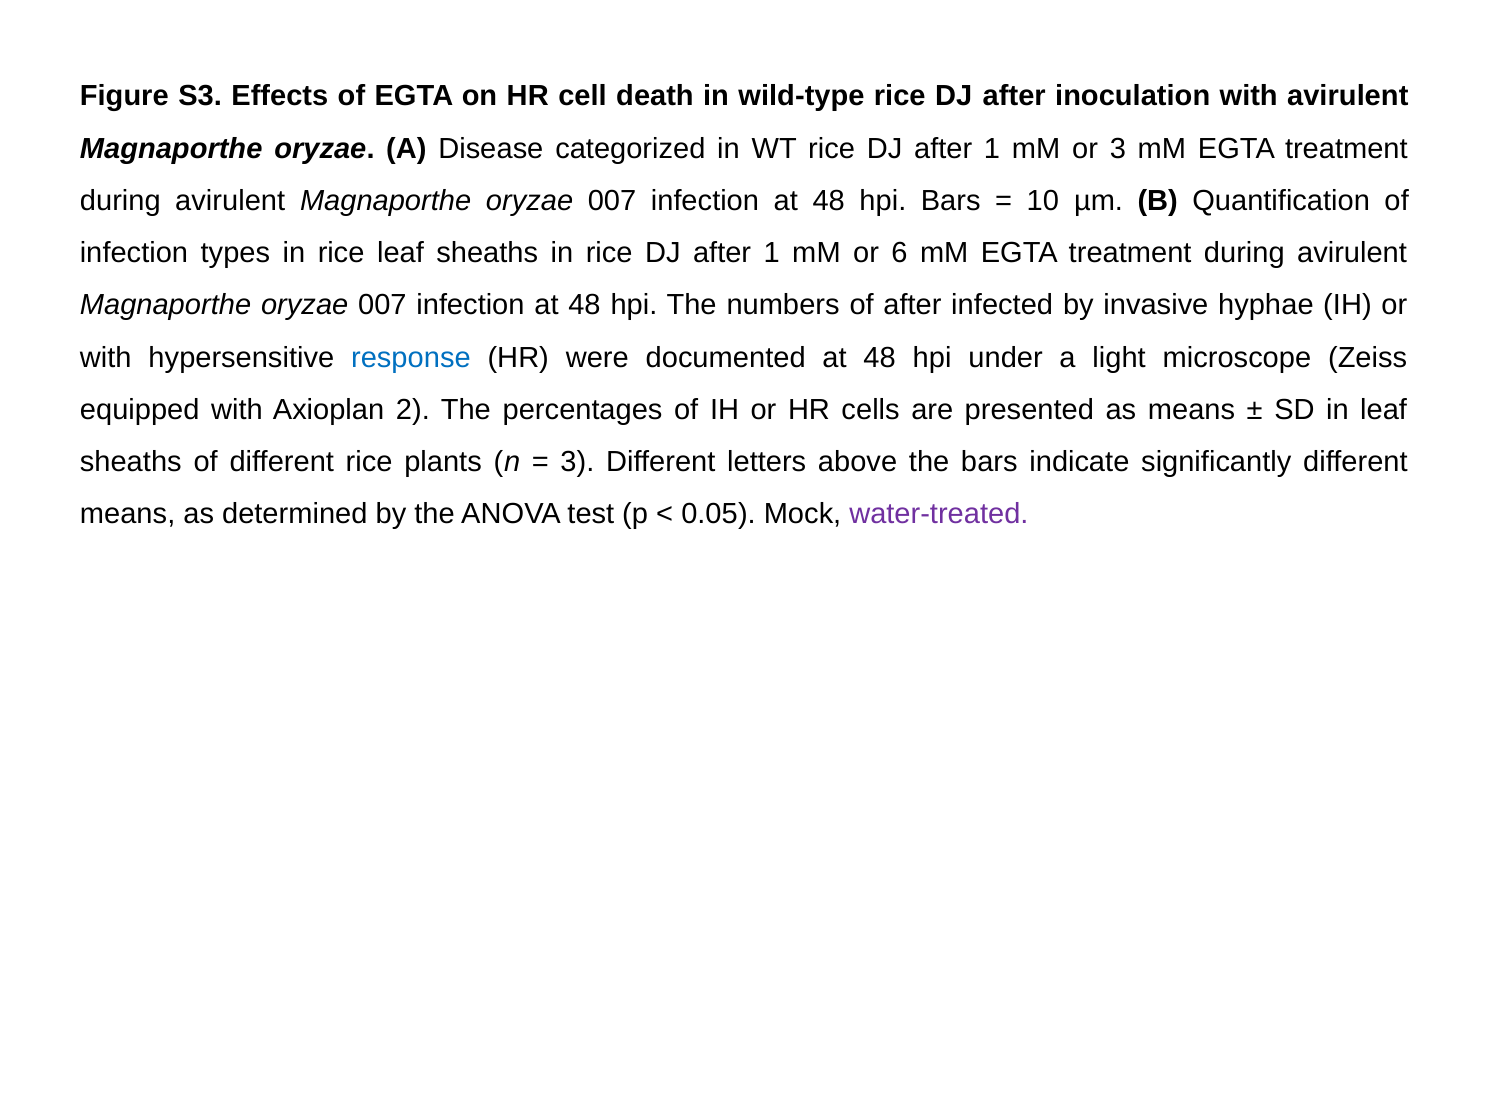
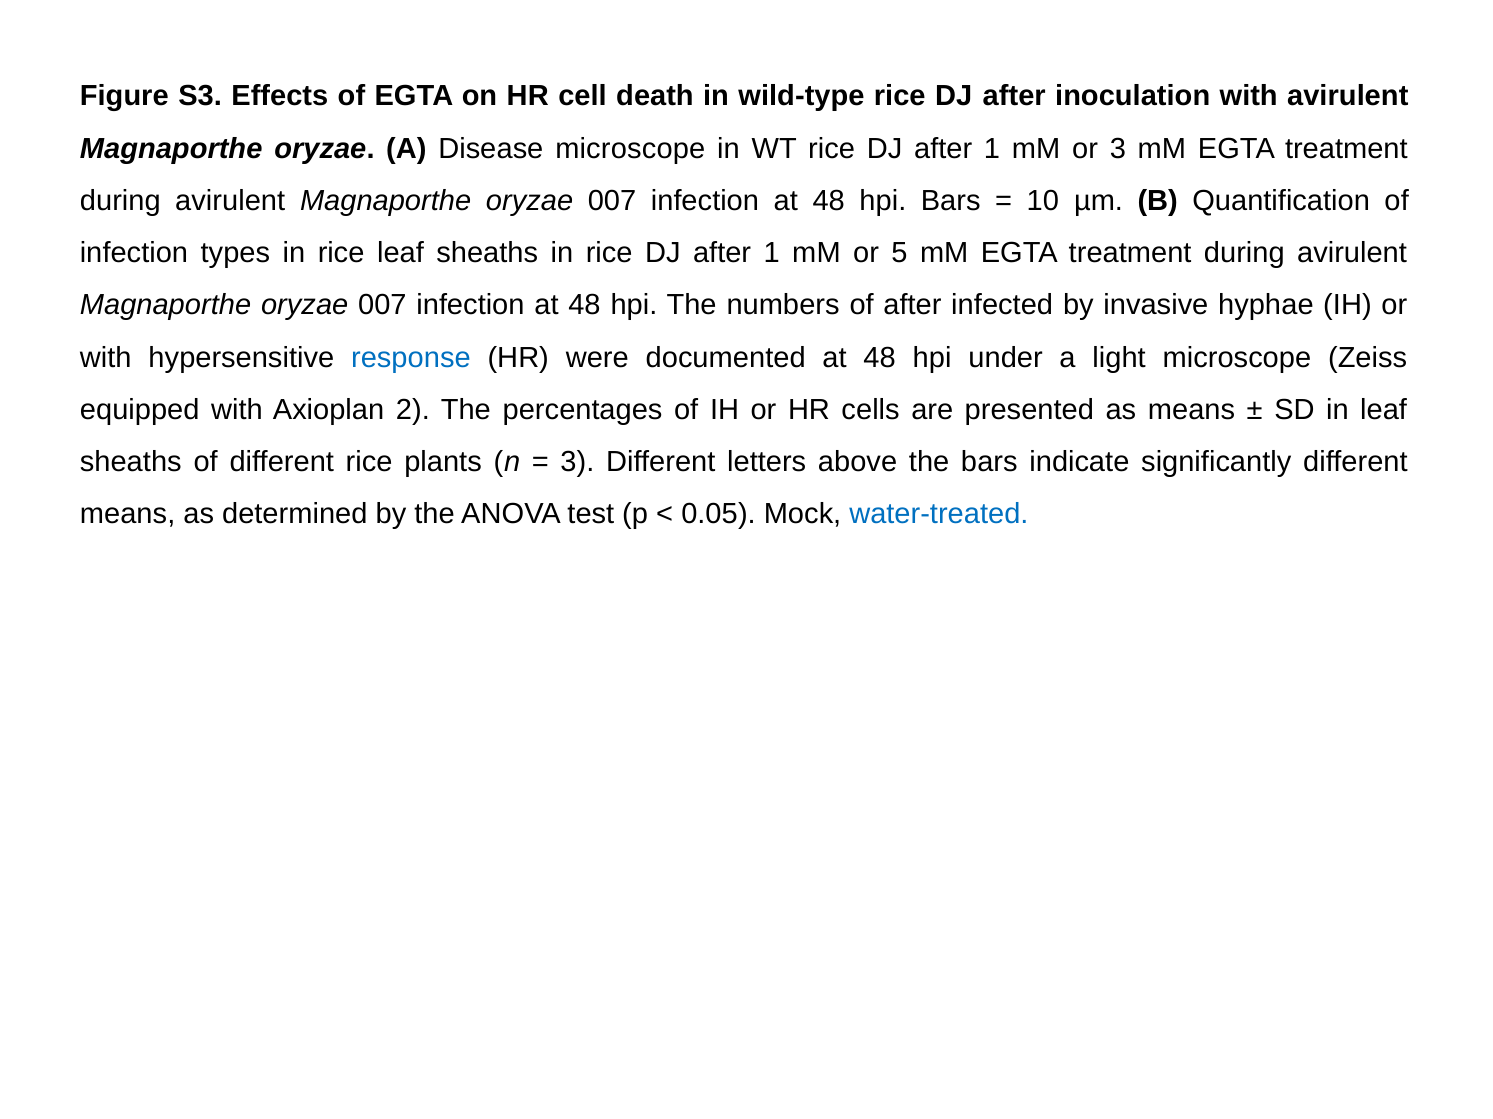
Disease categorized: categorized -> microscope
6: 6 -> 5
water-treated colour: purple -> blue
